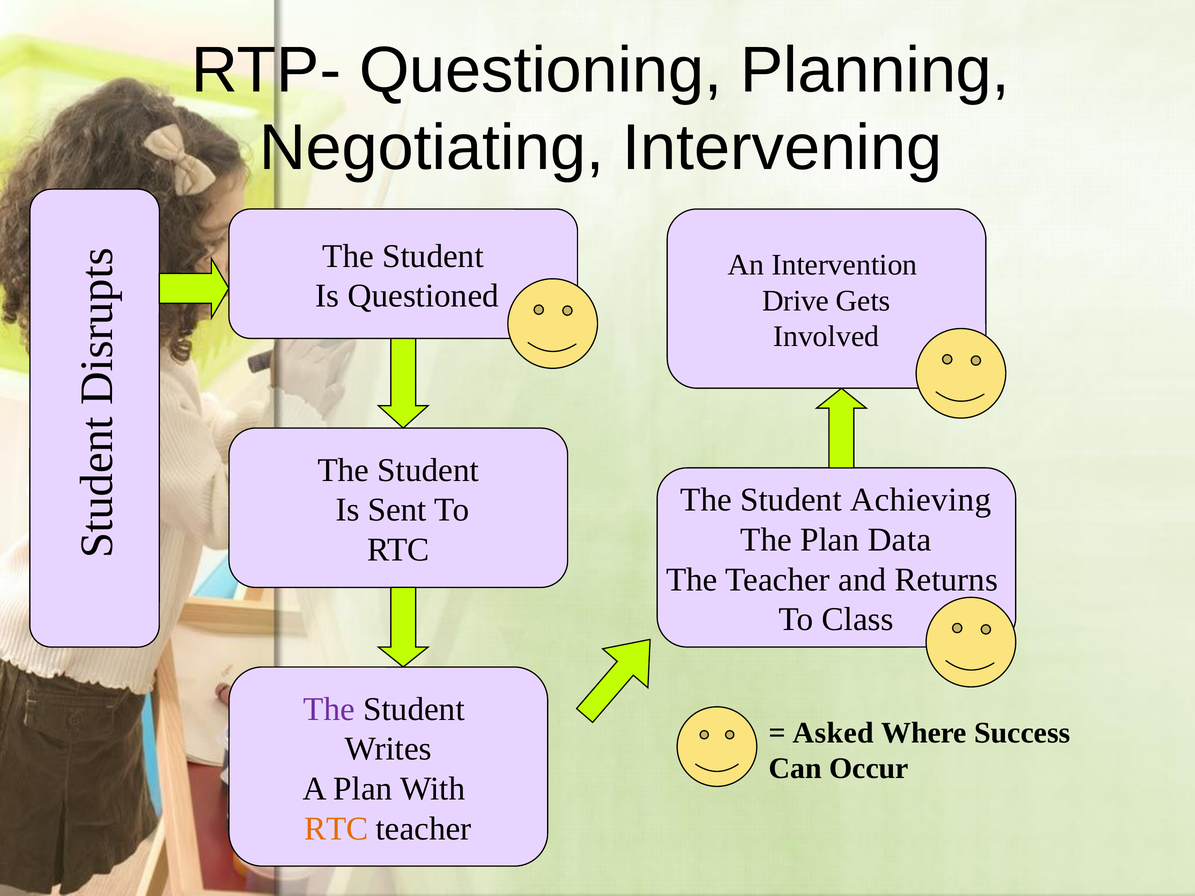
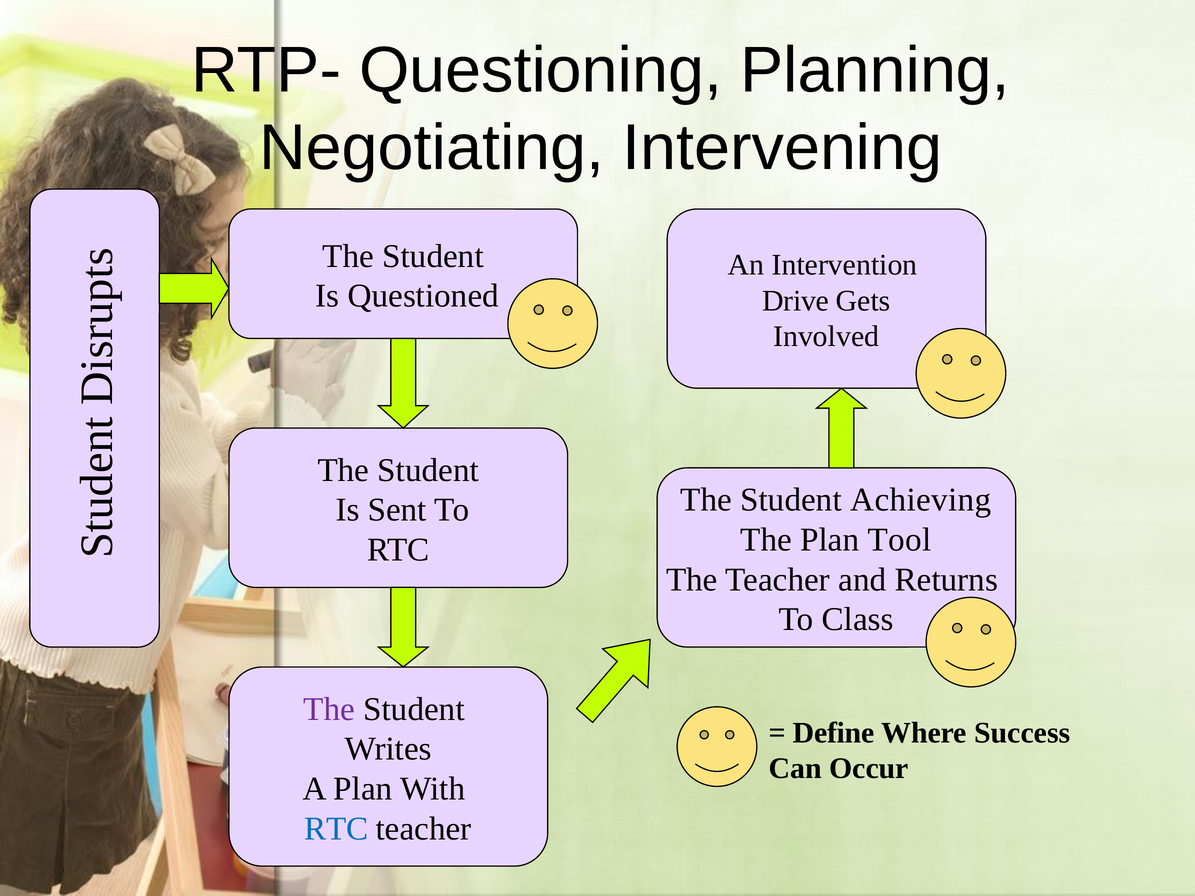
Data: Data -> Tool
Asked: Asked -> Define
RTC at (336, 829) colour: orange -> blue
